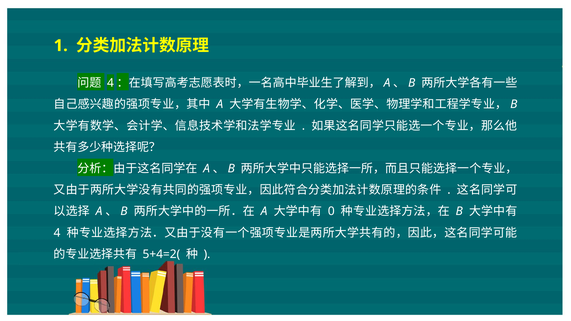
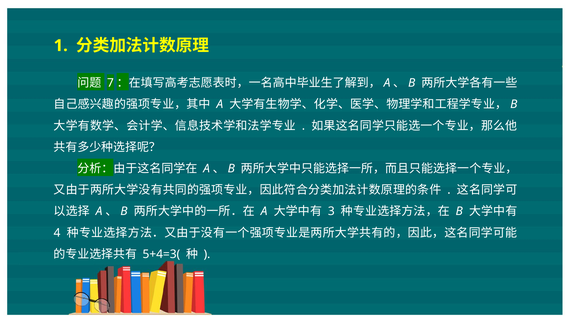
4 at (110, 83): 4 -> 7
0: 0 -> 3
5+4=2(: 5+4=2( -> 5+4=3(
